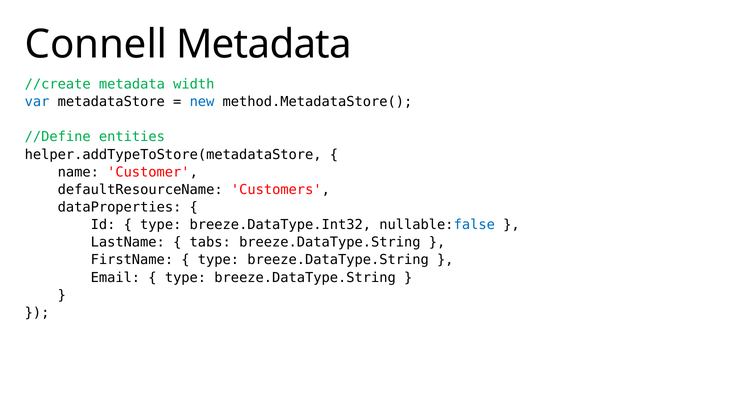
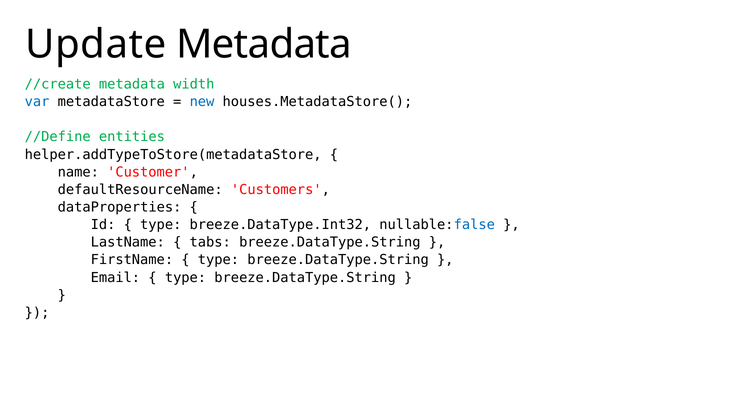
Connell: Connell -> Update
method.MetadataStore(: method.MetadataStore( -> houses.MetadataStore(
